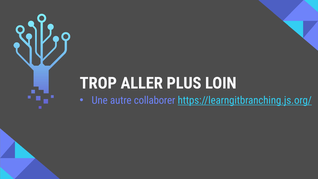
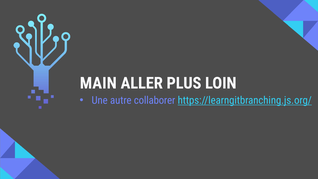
TROP: TROP -> MAIN
